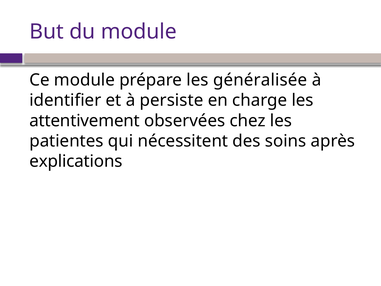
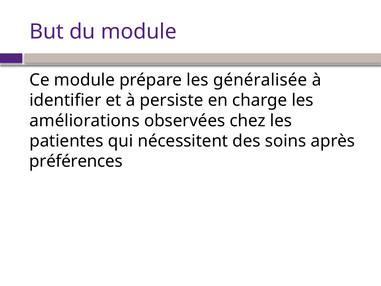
attentivement: attentivement -> améliorations
explications: explications -> préférences
